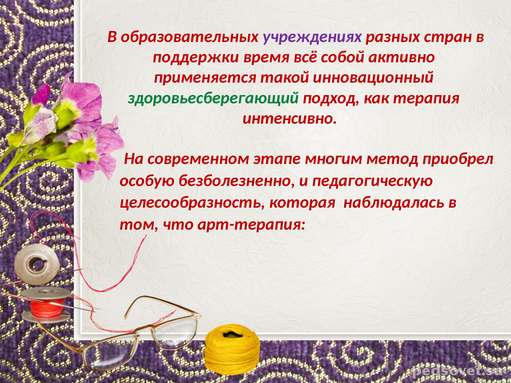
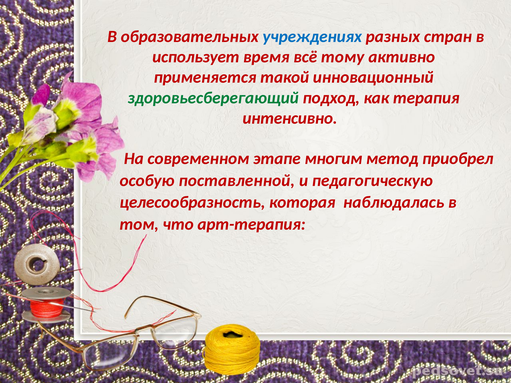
учреждениях colour: purple -> blue
поддержки: поддержки -> использует
собой: собой -> тому
безболезненно: безболезненно -> поставленной
